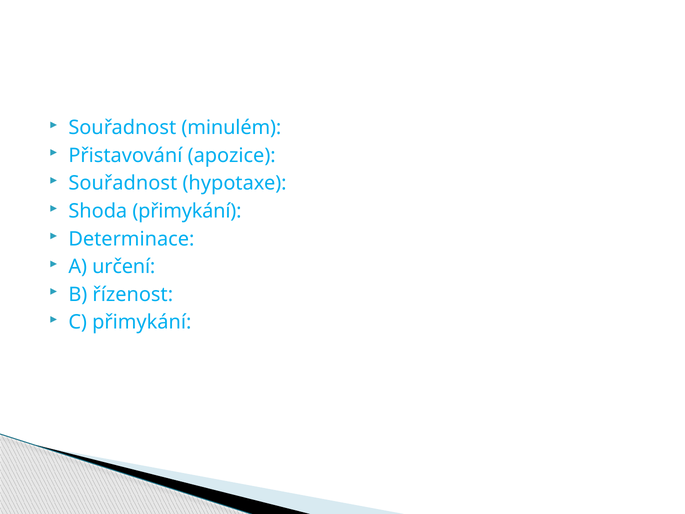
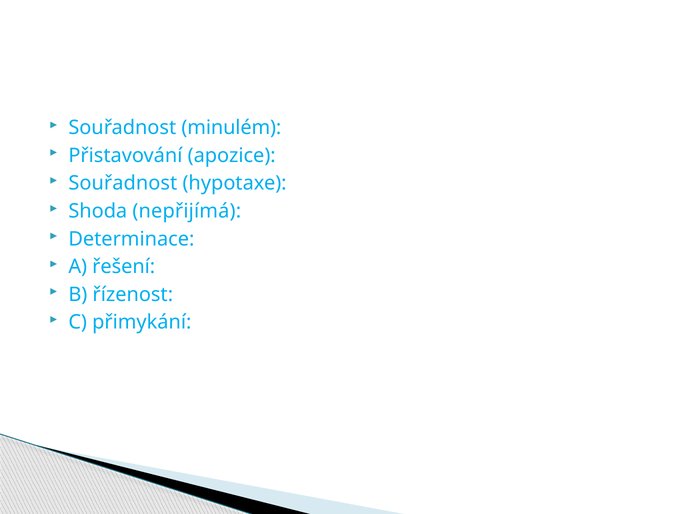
Shoda přimykání: přimykání -> nepřijímá
určení: určení -> řešení
